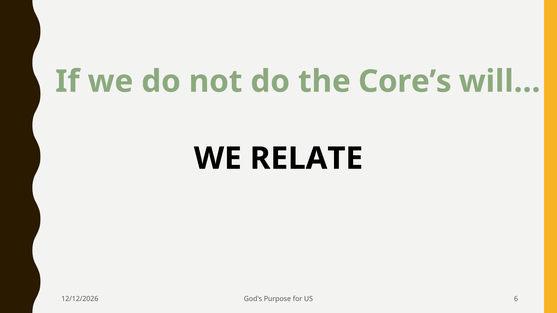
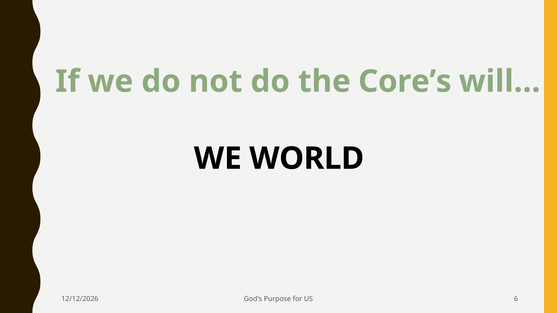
RELATE: RELATE -> WORLD
